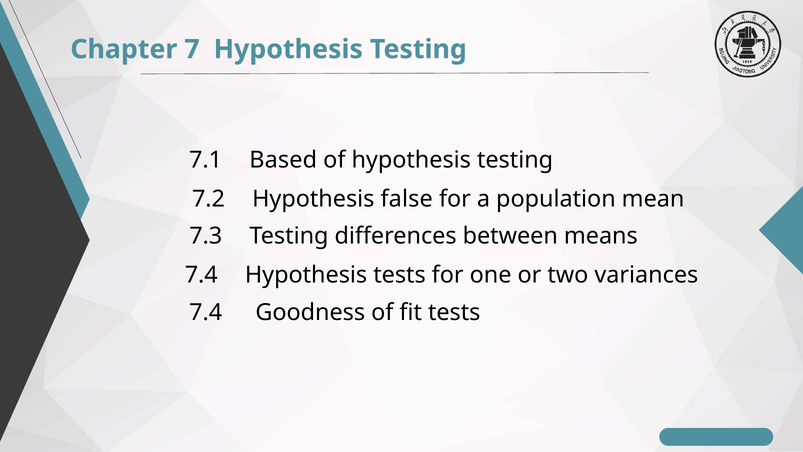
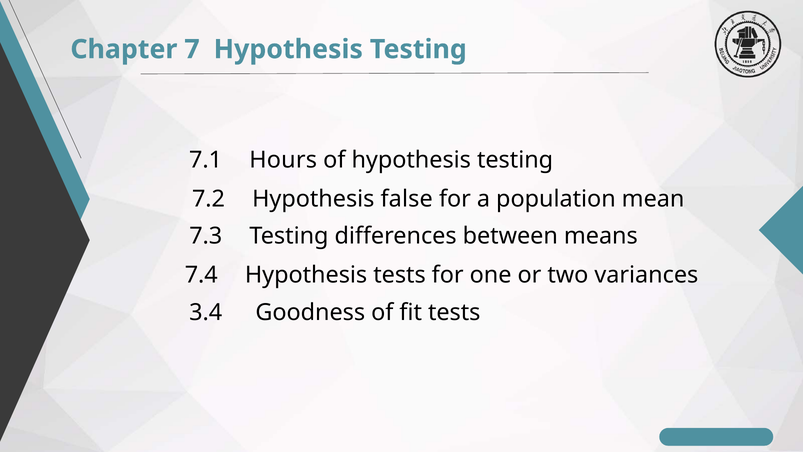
Based: Based -> Hours
7.4 at (206, 312): 7.4 -> 3.4
